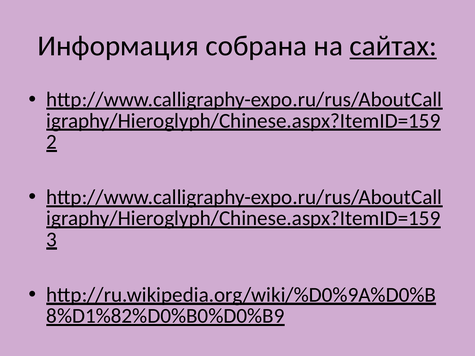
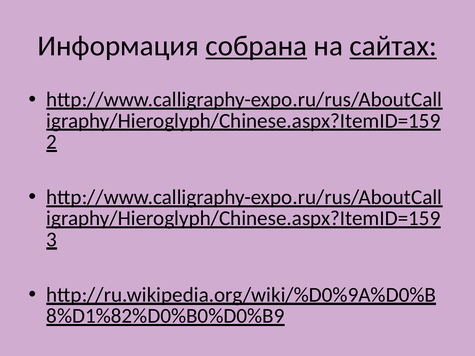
собрана underline: none -> present
